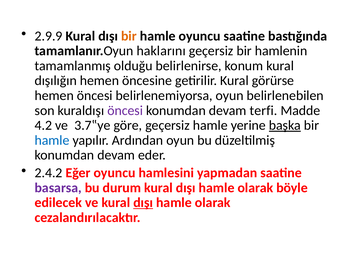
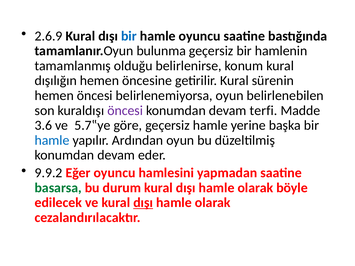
2.9.9: 2.9.9 -> 2.6.9
bir at (129, 36) colour: orange -> blue
haklarını: haklarını -> bulunma
görürse: görürse -> sürenin
4.2: 4.2 -> 3.6
3.7‟ye: 3.7‟ye -> 5.7‟ye
başka underline: present -> none
2.4.2: 2.4.2 -> 9.9.2
basarsa colour: purple -> green
